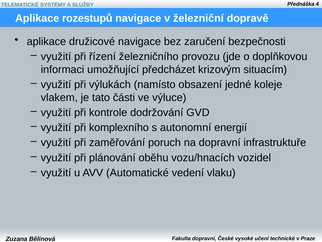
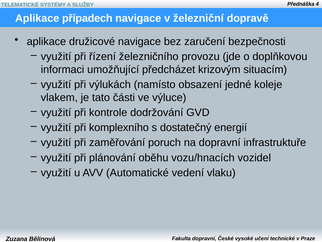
rozestupů: rozestupů -> případech
autonomní: autonomní -> dostatečný
